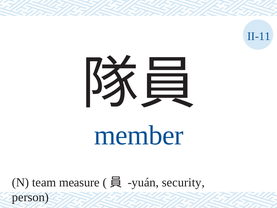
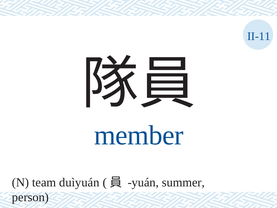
measure: measure -> duìyuán
security: security -> summer
